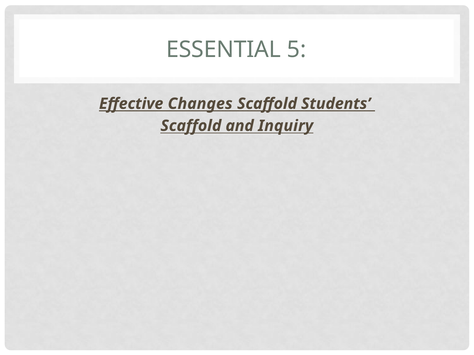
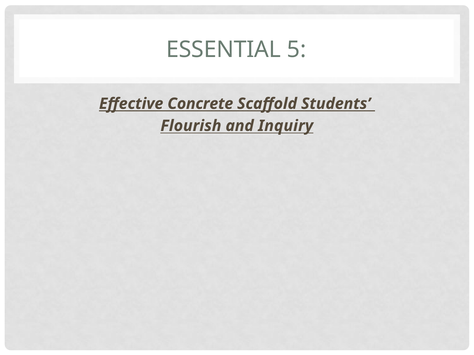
Changes: Changes -> Concrete
Scaffold at (191, 126): Scaffold -> Flourish
